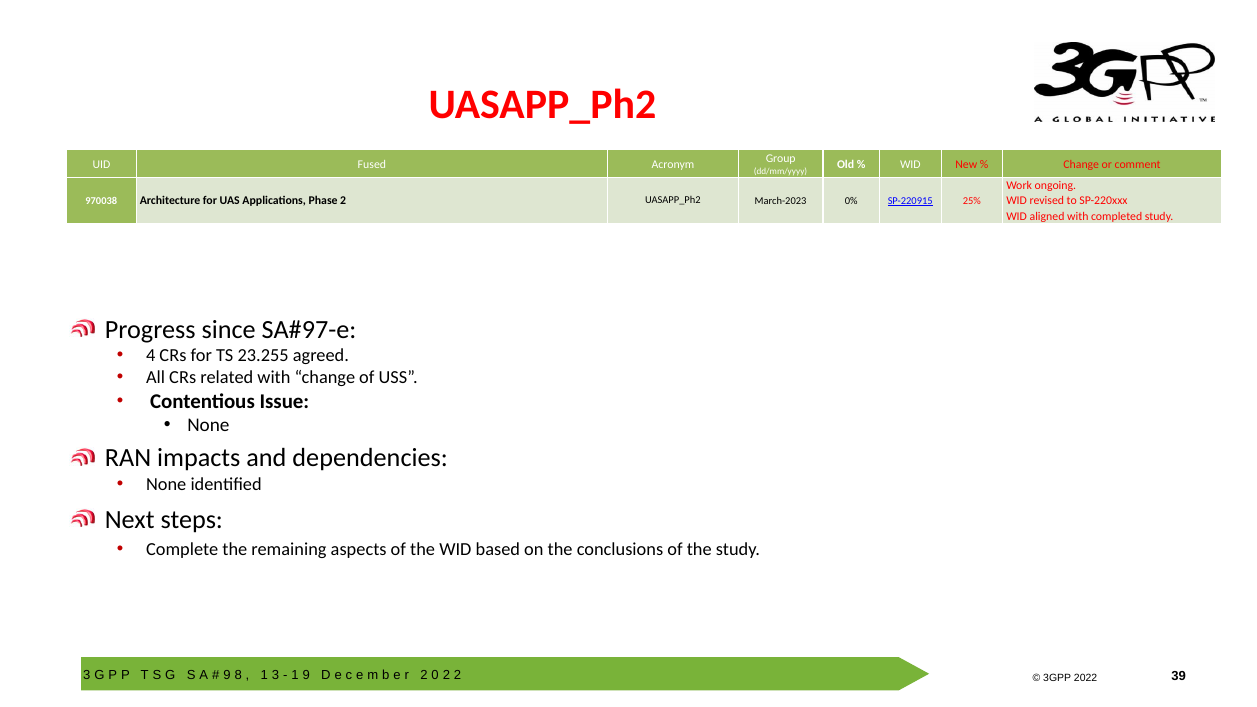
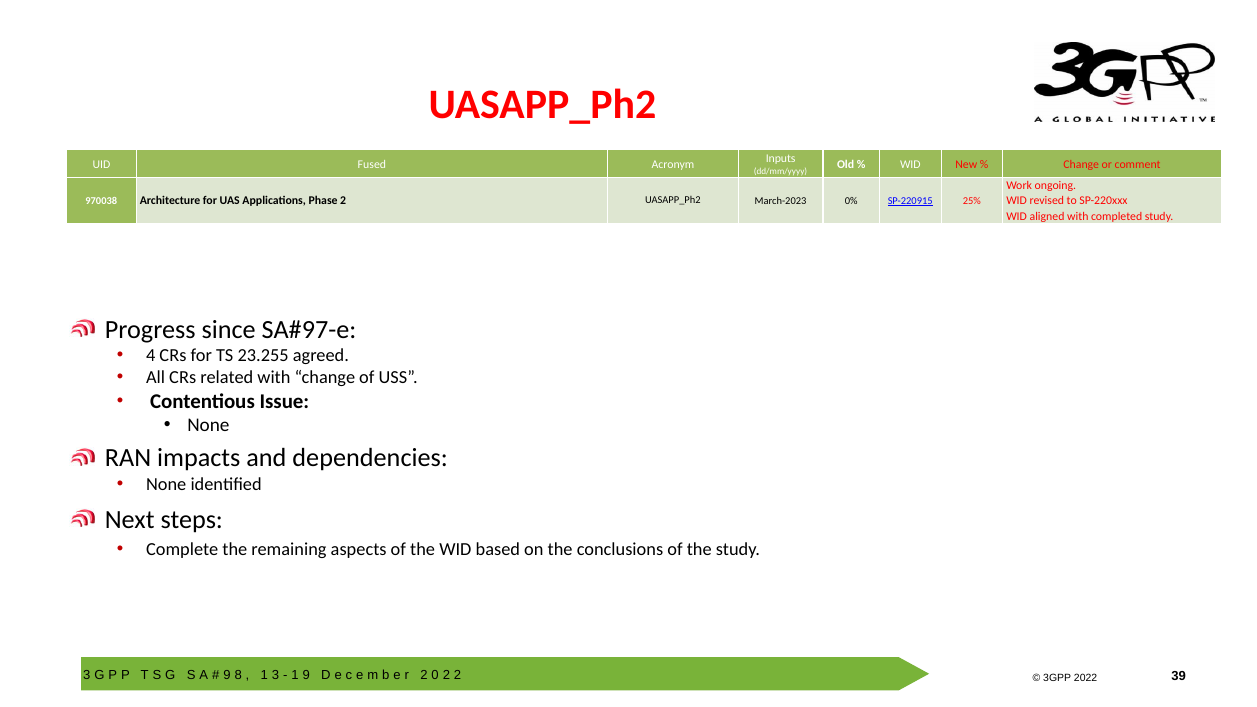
Group: Group -> Inputs
